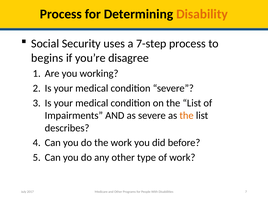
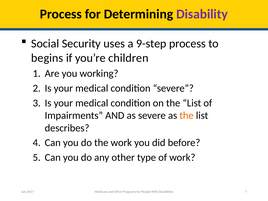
Disability colour: orange -> purple
7-step: 7-step -> 9-step
disagree: disagree -> children
